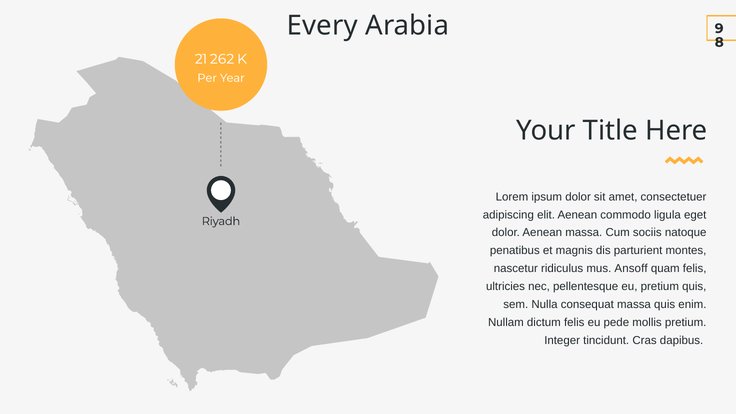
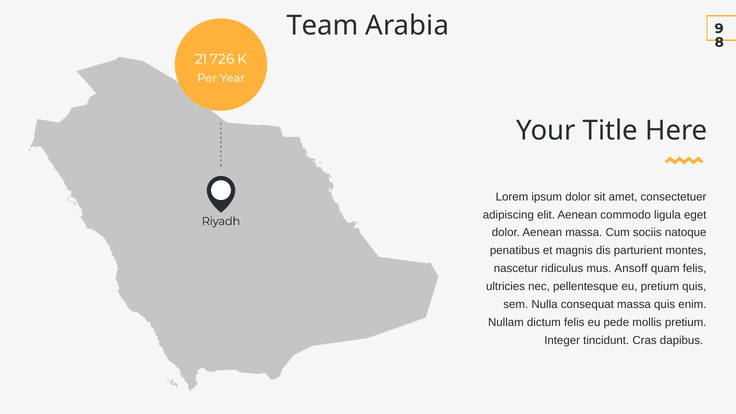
Every: Every -> Team
262: 262 -> 726
